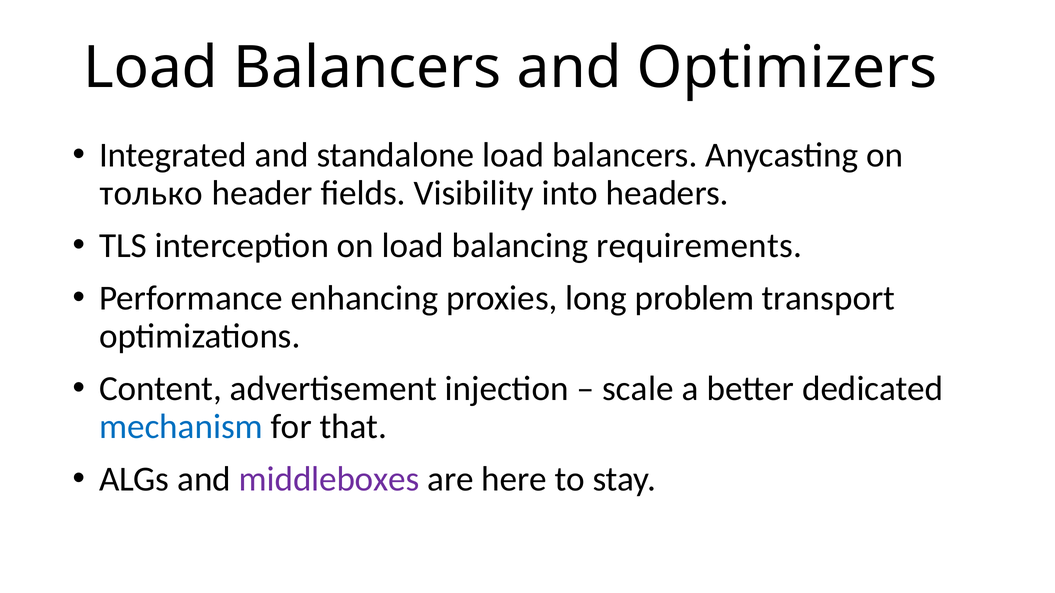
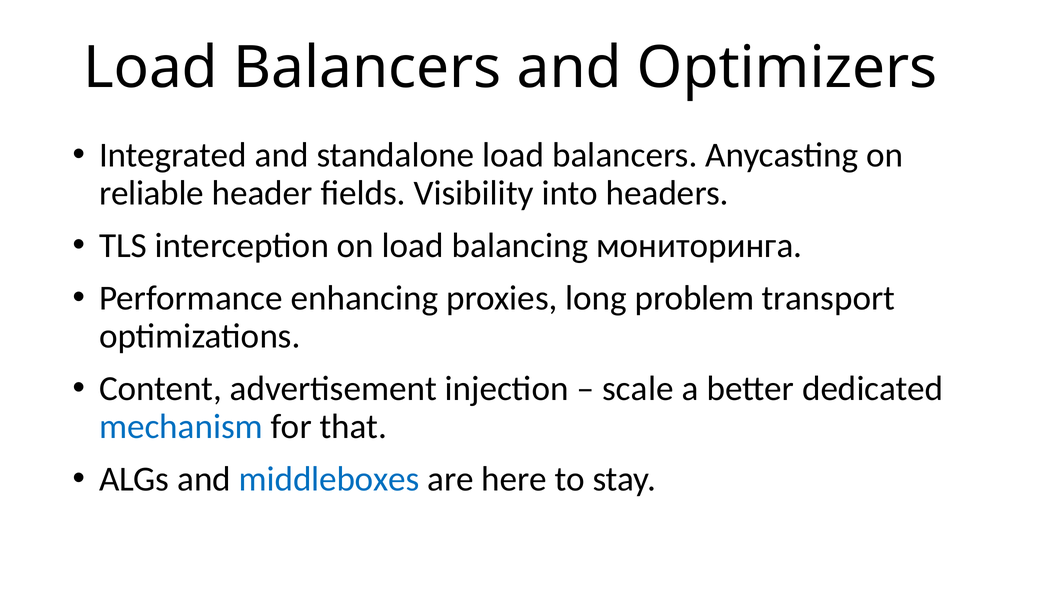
только: только -> reliable
requirements: requirements -> мониторинга
middleboxes colour: purple -> blue
